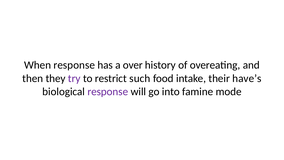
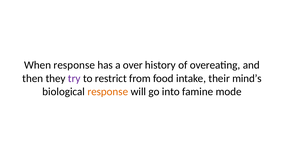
such: such -> from
have’s: have’s -> mind’s
response at (108, 91) colour: purple -> orange
